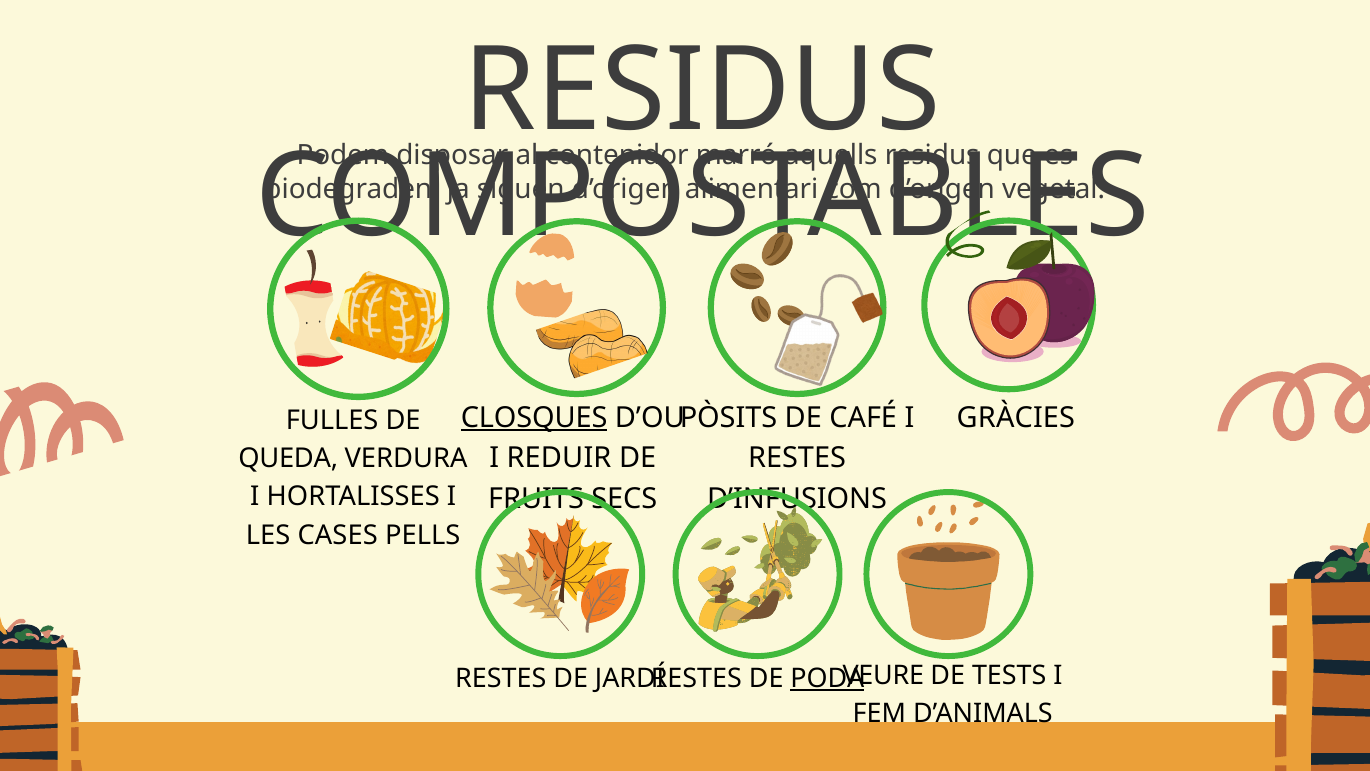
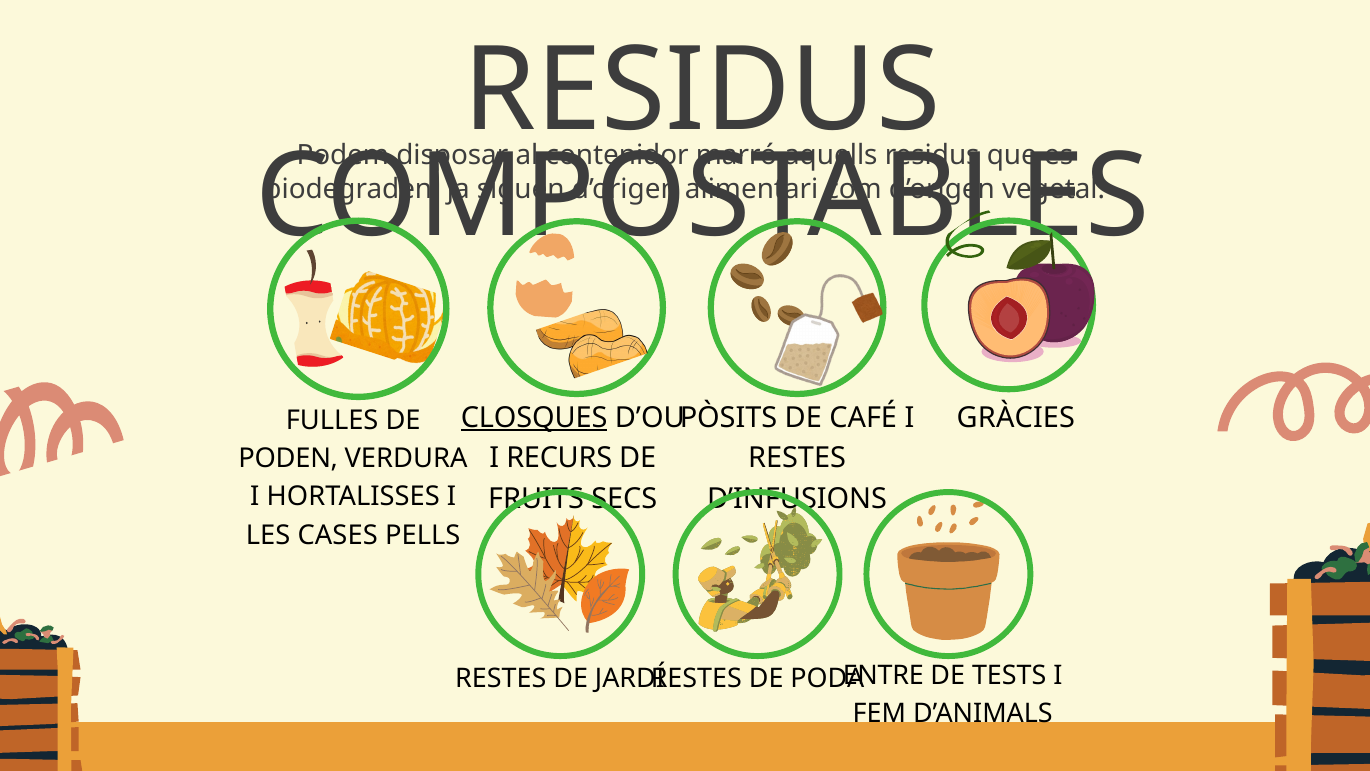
REDUIR: REDUIR -> RECURS
QUEDA: QUEDA -> PODEN
PODA underline: present -> none
VEURE: VEURE -> ENTRE
